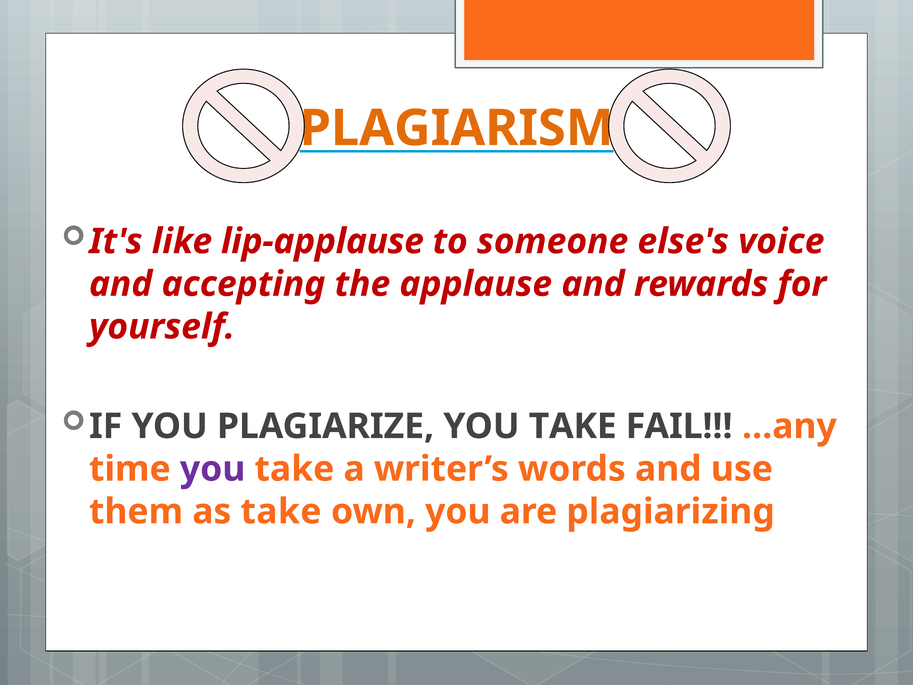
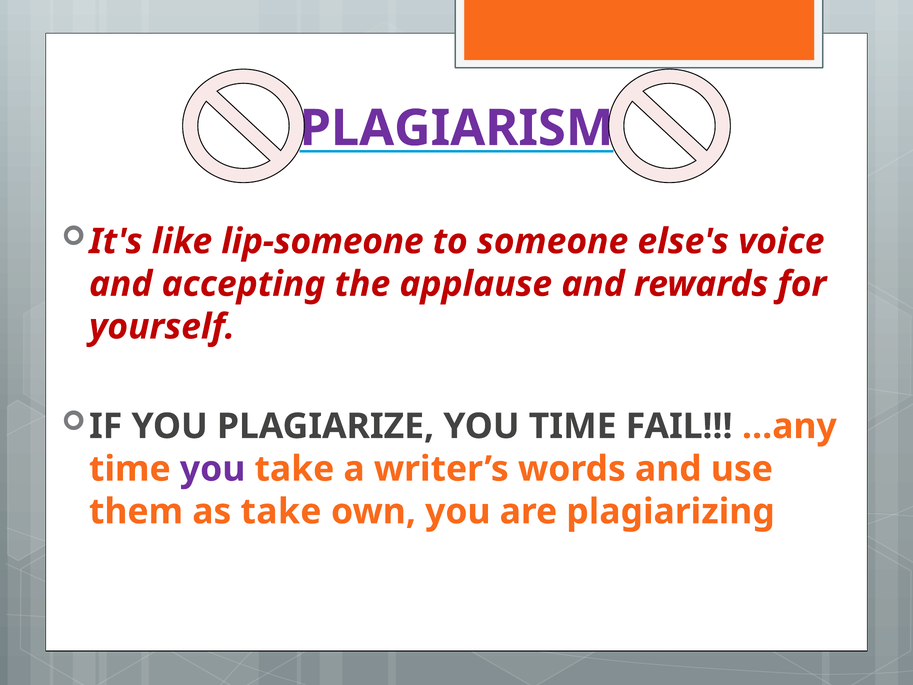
PLAGIARISM colour: orange -> purple
lip-applause: lip-applause -> lip-someone
PLAGIARIZE YOU TAKE: TAKE -> TIME
